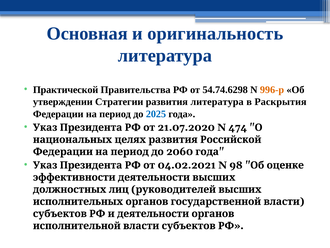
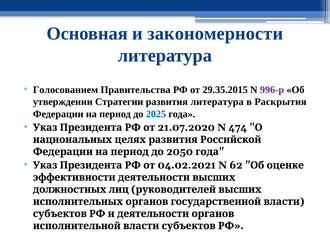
оригинальность: оригинальность -> закономерности
Практической: Практической -> Голосованием
54.74.6298: 54.74.6298 -> 29.35.2015
996-р colour: orange -> purple
2060: 2060 -> 2050
98: 98 -> 62
